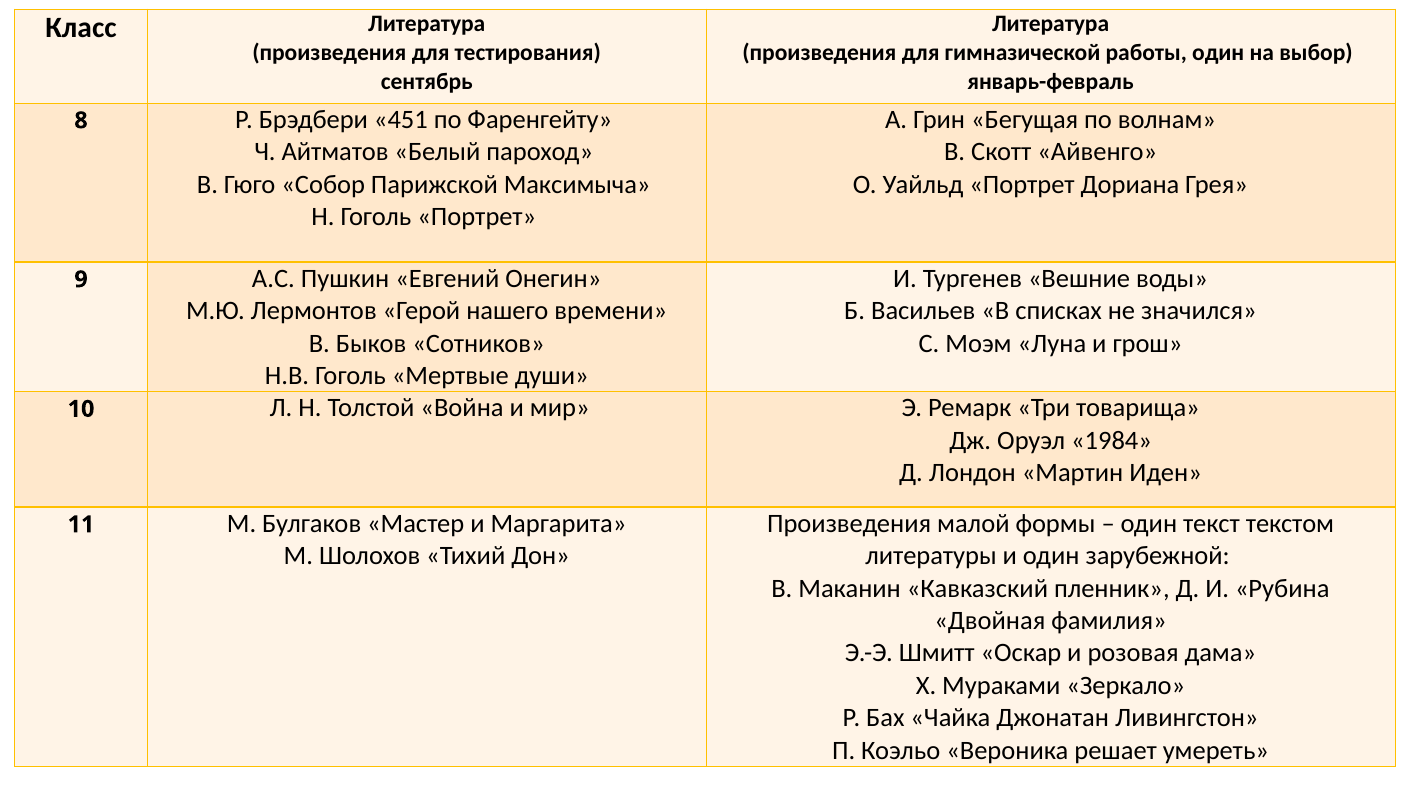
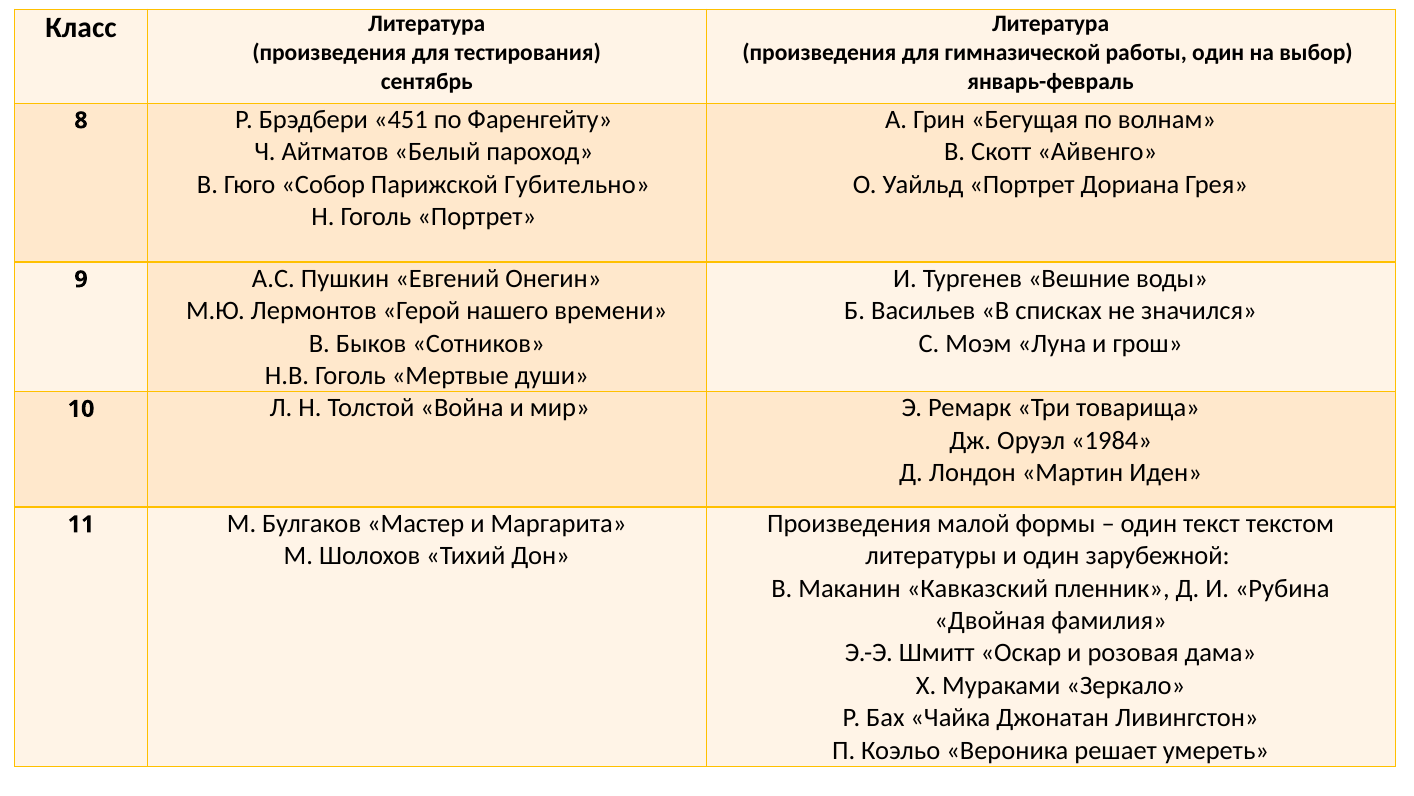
Максимыча: Максимыча -> Губительно
